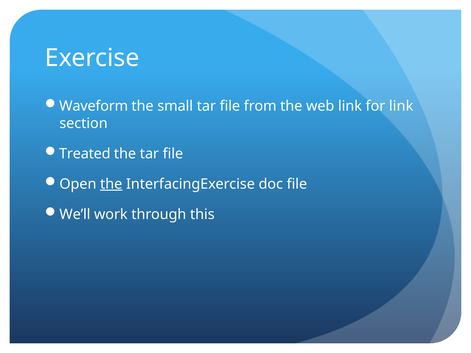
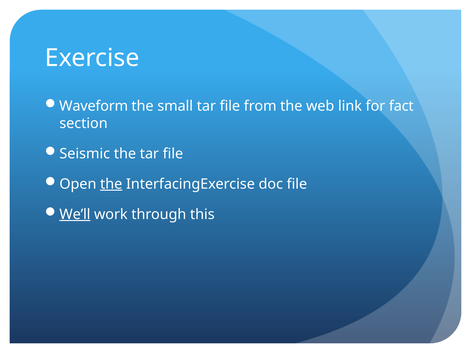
for link: link -> fact
Treated: Treated -> Seismic
We’ll underline: none -> present
